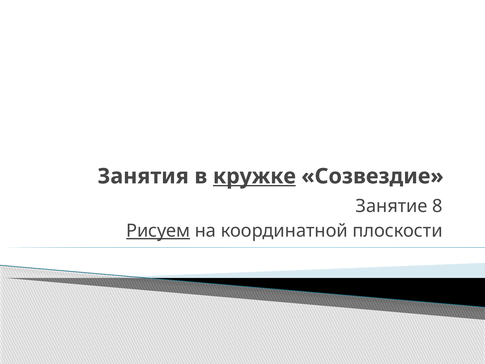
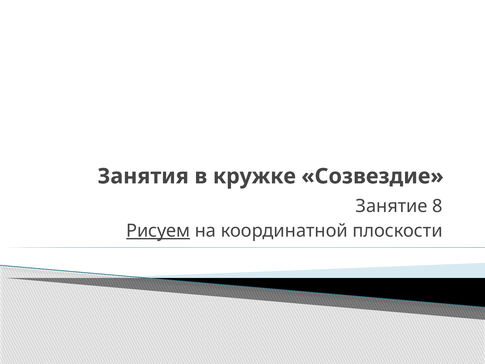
кружке underline: present -> none
